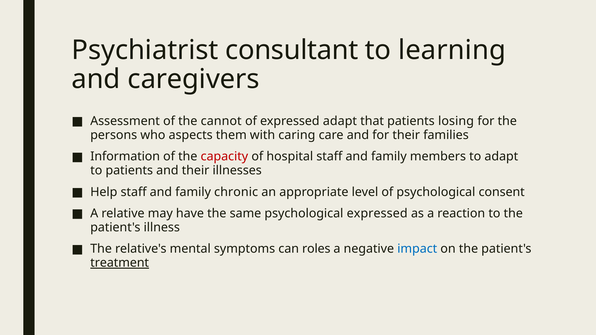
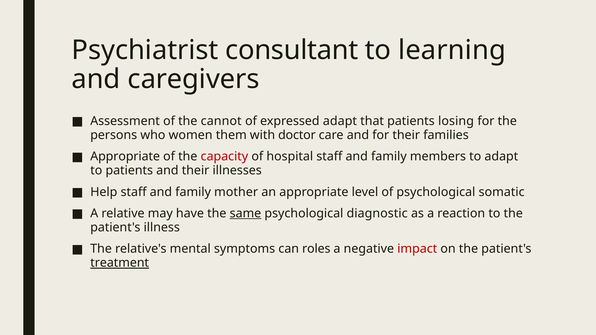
aspects: aspects -> women
caring: caring -> doctor
Information at (125, 157): Information -> Appropriate
chronic: chronic -> mother
consent: consent -> somatic
same underline: none -> present
psychological expressed: expressed -> diagnostic
impact colour: blue -> red
